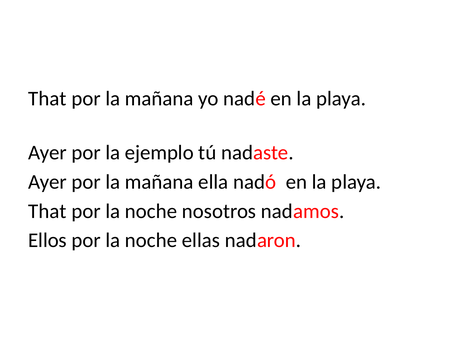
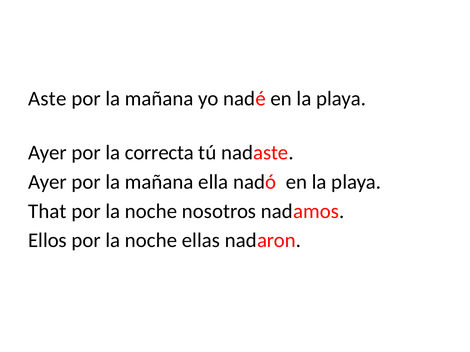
That at (47, 99): That -> Aste
ejemplo: ejemplo -> correcta
